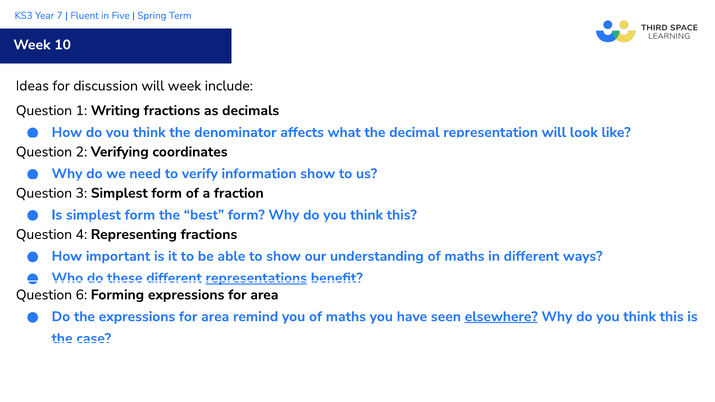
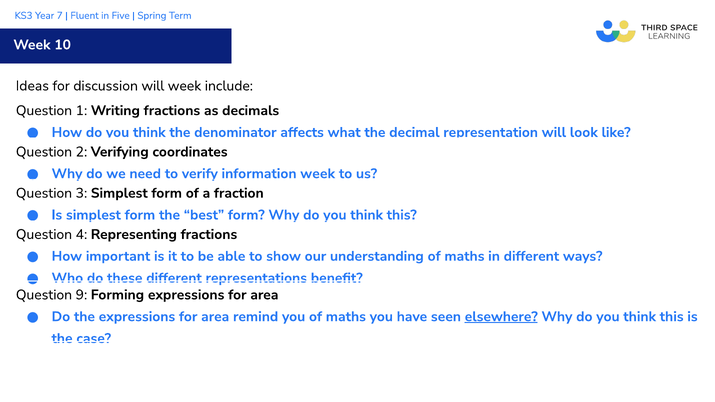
information show: show -> week
representations underline: present -> none
6: 6 -> 9
